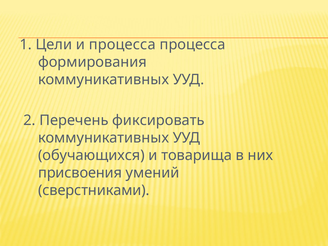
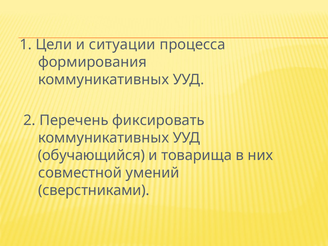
и процесса: процесса -> ситуации
обучающихся: обучающихся -> обучающийся
присвоения: присвоения -> совместной
